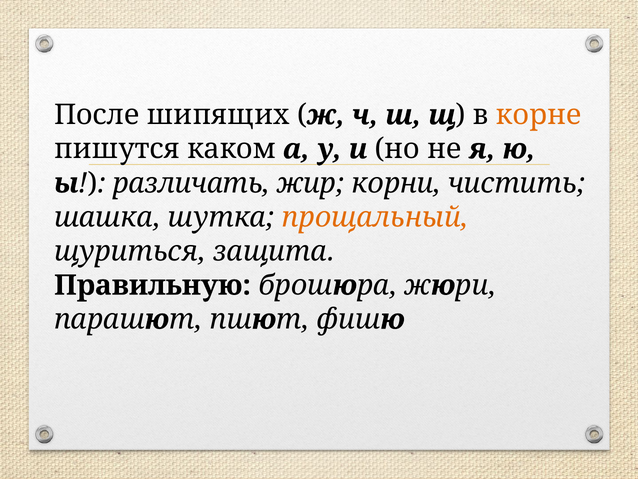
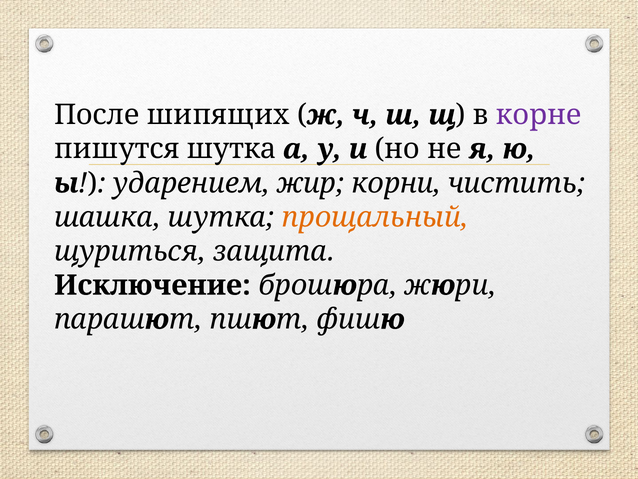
корне colour: orange -> purple
пишутся каком: каком -> шутка
различать: различать -> ударением
Правильную: Правильную -> Исключение
